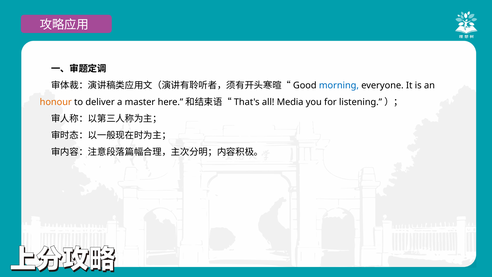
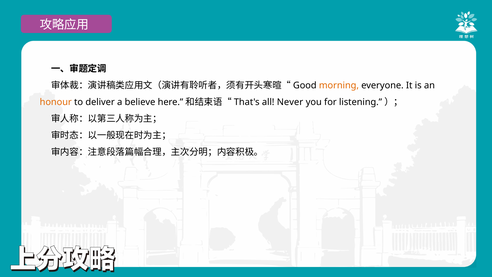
morning colour: blue -> orange
master: master -> believe
Media: Media -> Never
